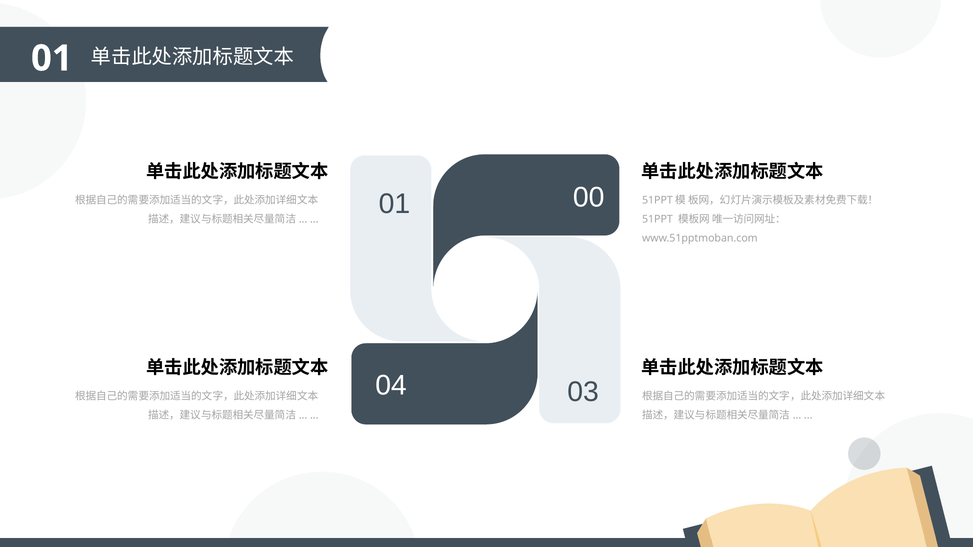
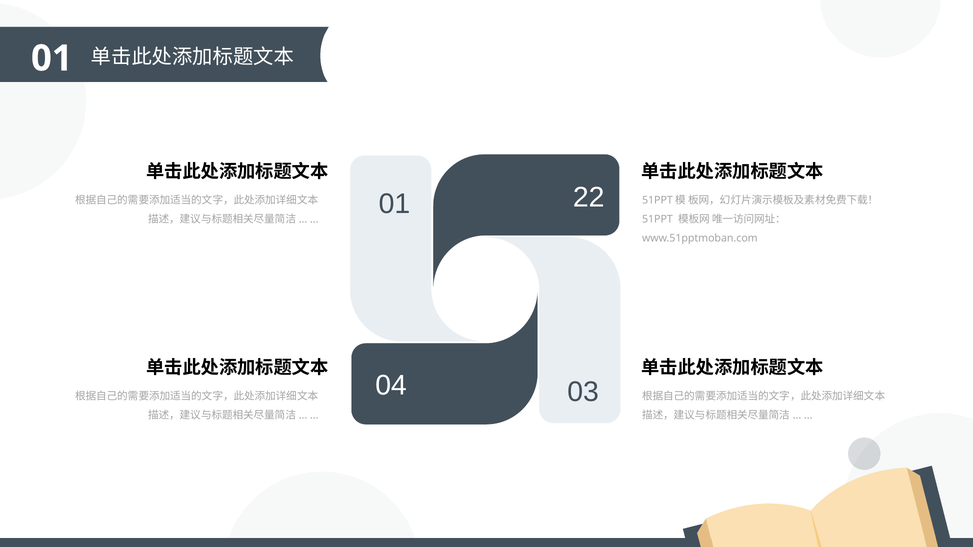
00: 00 -> 22
